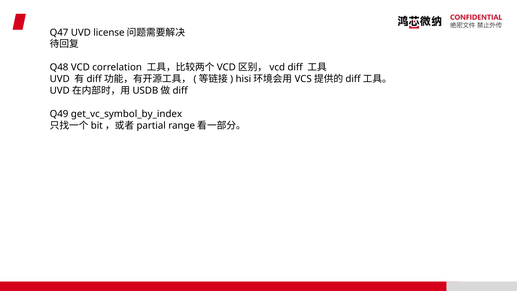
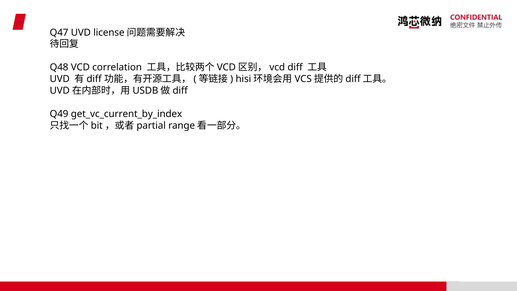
get_vc_symbol_by_index: get_vc_symbol_by_index -> get_vc_current_by_index
